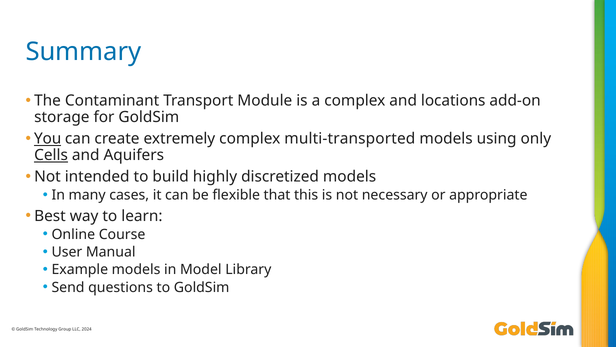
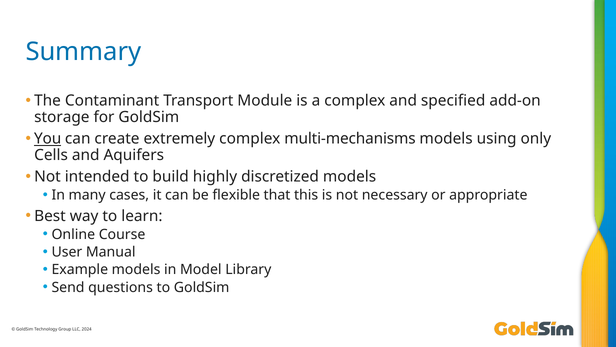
locations: locations -> specified
multi-transported: multi-transported -> multi-mechanisms
Cells underline: present -> none
